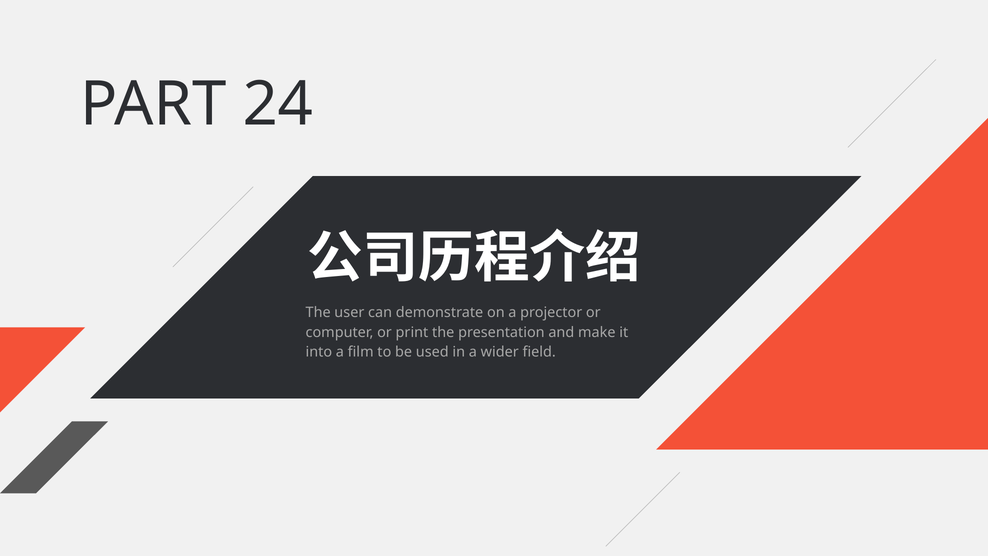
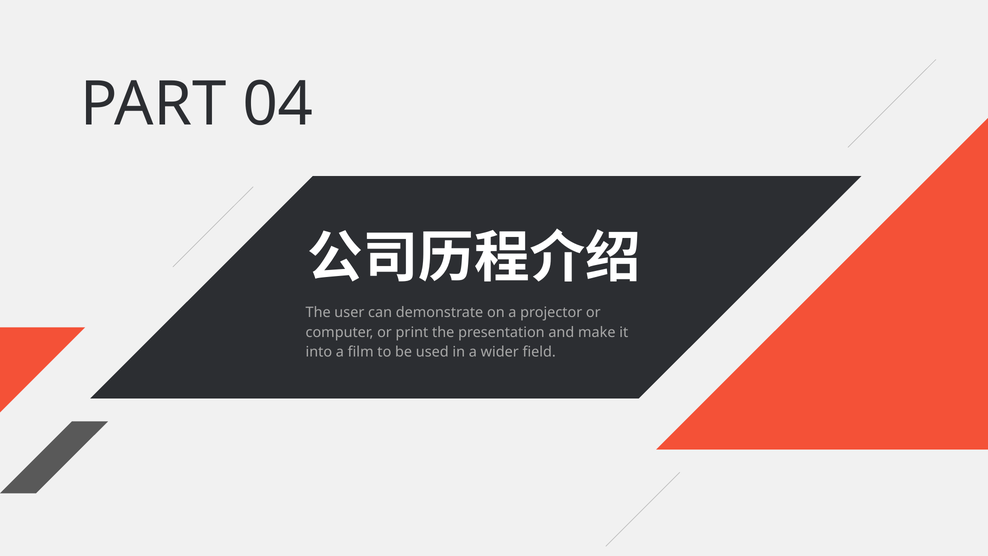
24: 24 -> 04
